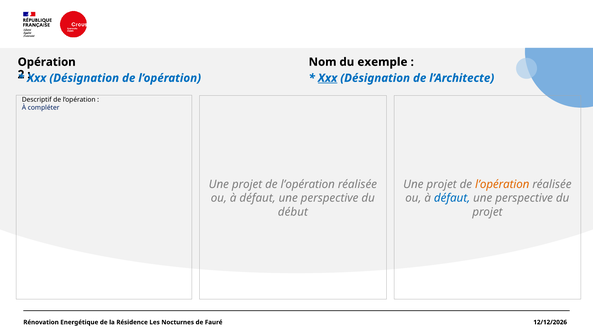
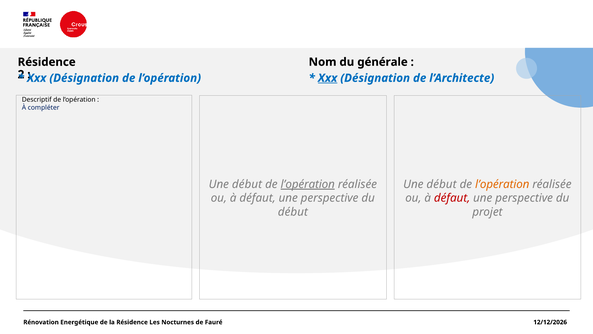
exemple: exemple -> générale
Opération at (47, 62): Opération -> Résidence
projet at (247, 184): projet -> début
l’opération at (308, 184) underline: none -> present
projet at (442, 184): projet -> début
défaut at (452, 198) colour: blue -> red
